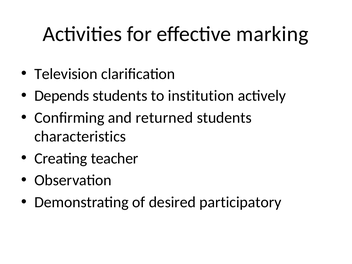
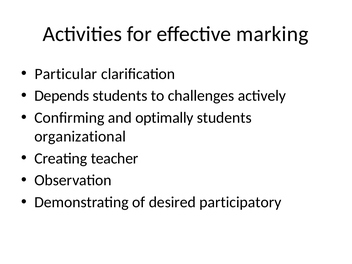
Television: Television -> Particular
institution: institution -> challenges
returned: returned -> optimally
characteristics: characteristics -> organizational
